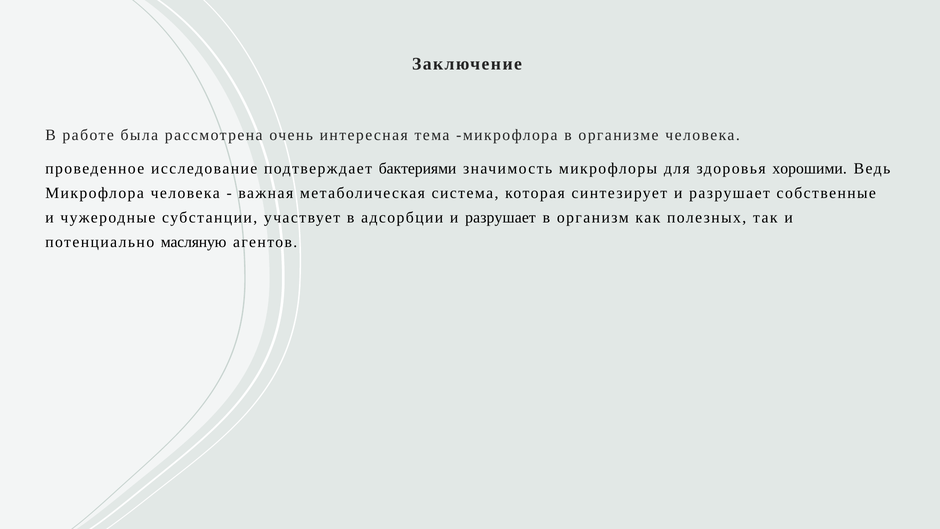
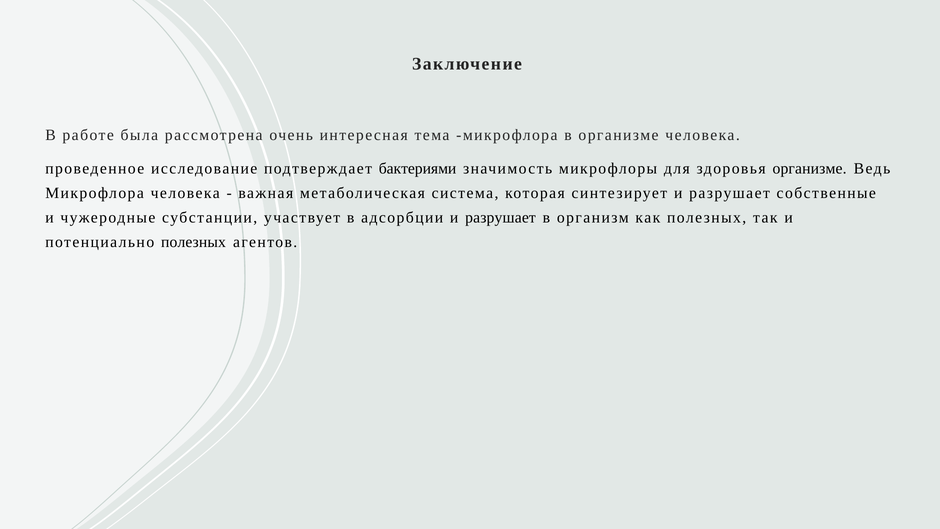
здоровья хорошими: хорошими -> организме
потенциально масляную: масляную -> полезных
